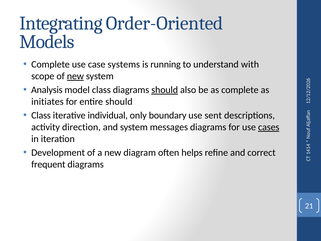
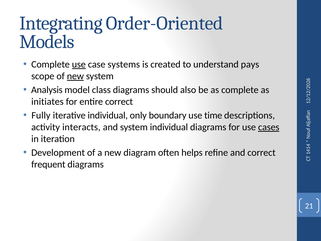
use at (79, 64) underline: none -> present
running: running -> created
with: with -> pays
should at (165, 90) underline: present -> none
entire should: should -> correct
Class at (41, 115): Class -> Fully
sent: sent -> time
direction: direction -> interacts
system messages: messages -> individual
